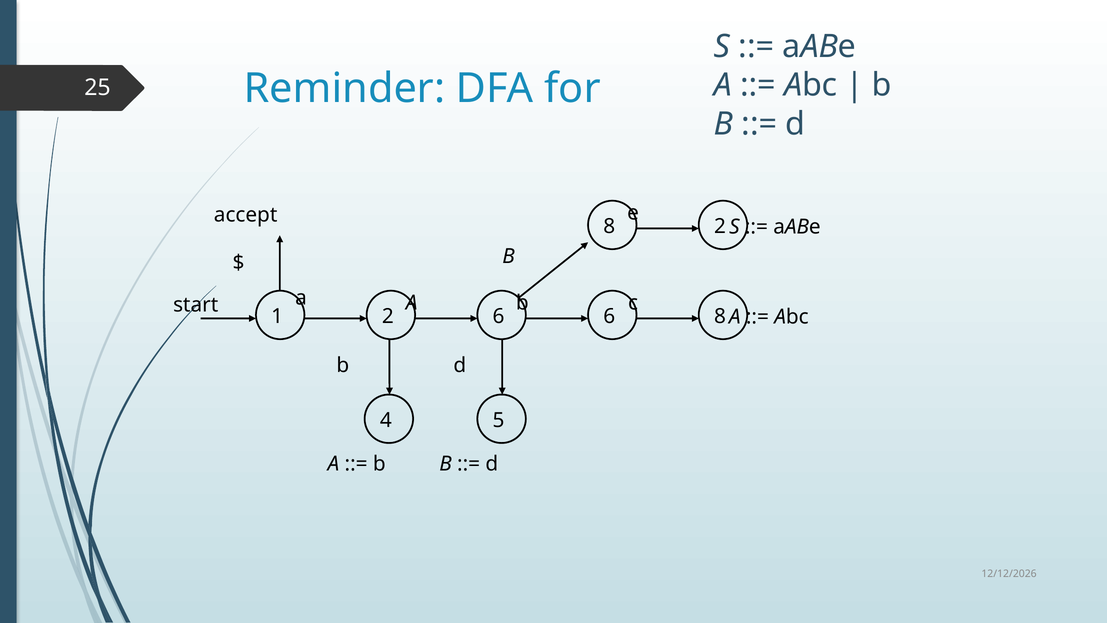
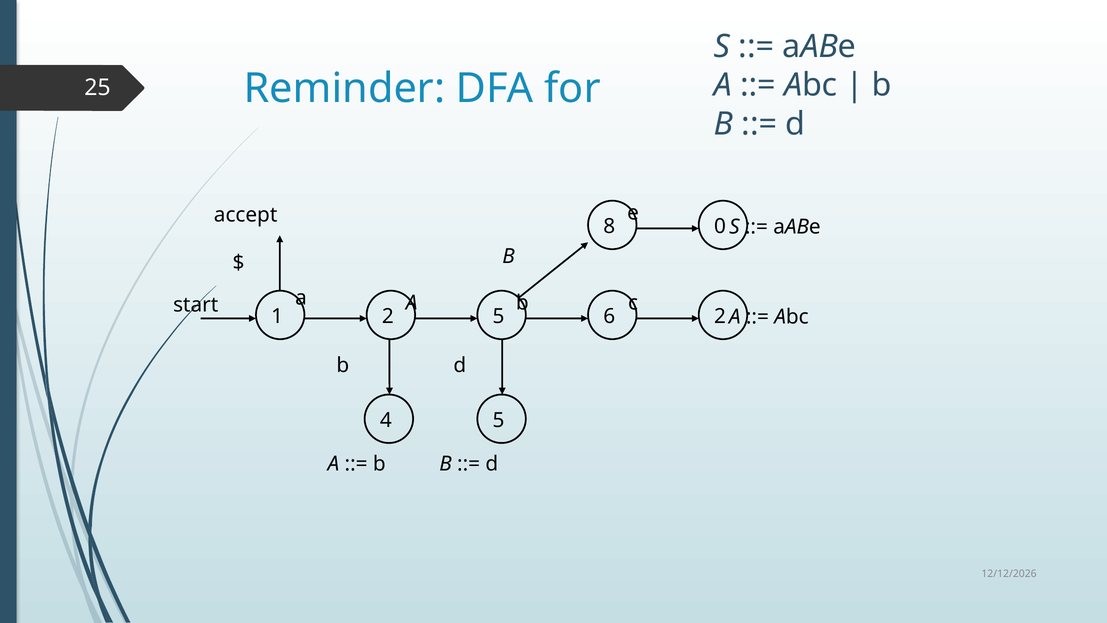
8 2: 2 -> 0
2 6: 6 -> 5
6 8: 8 -> 2
